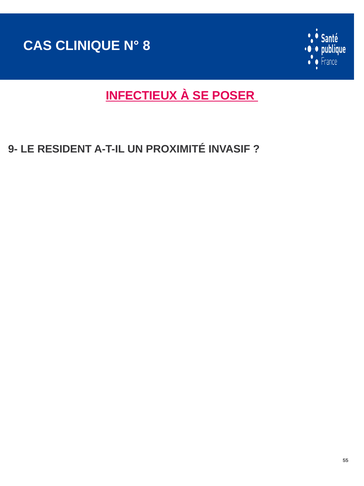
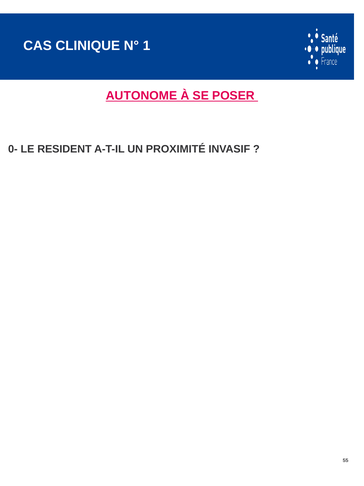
8: 8 -> 1
INFECTIEUX: INFECTIEUX -> AUTONOME
9-: 9- -> 0-
